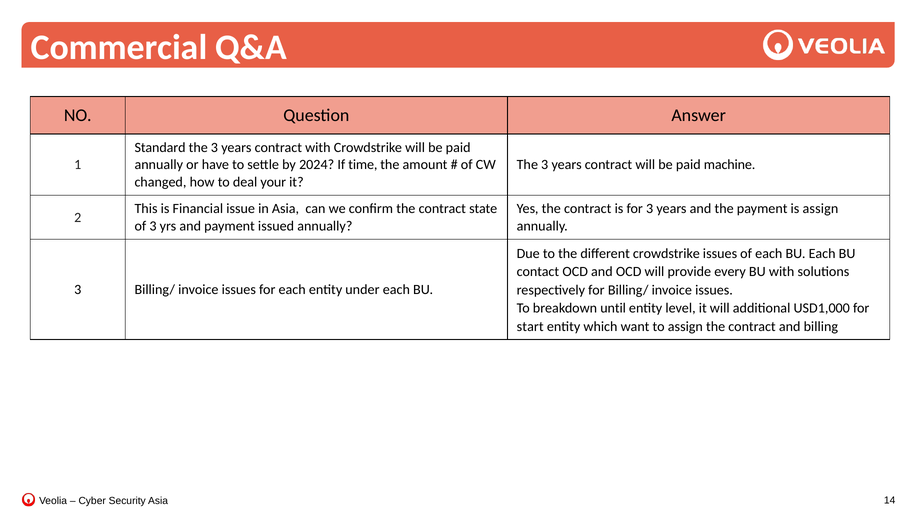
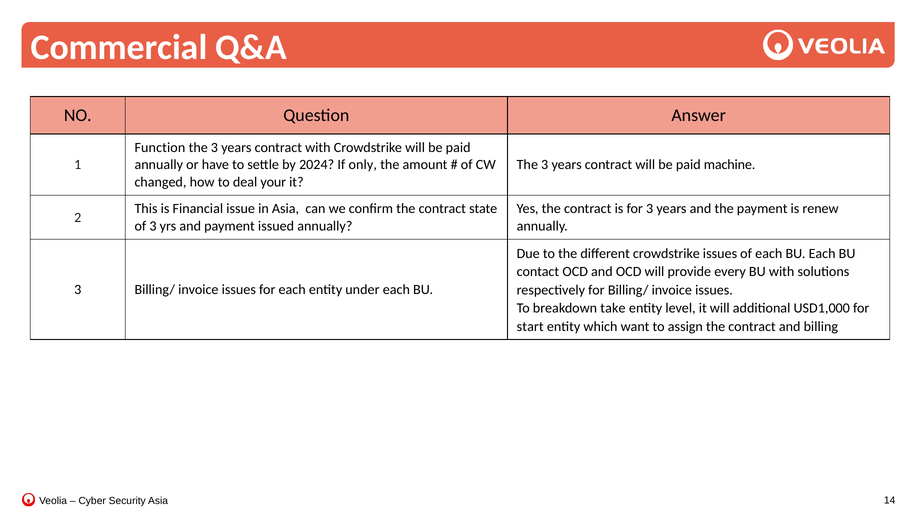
Standard: Standard -> Function
time: time -> only
is assign: assign -> renew
until: until -> take
